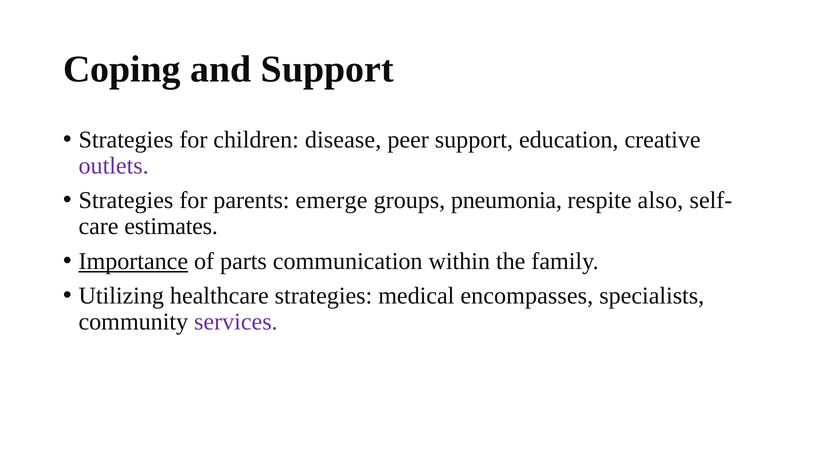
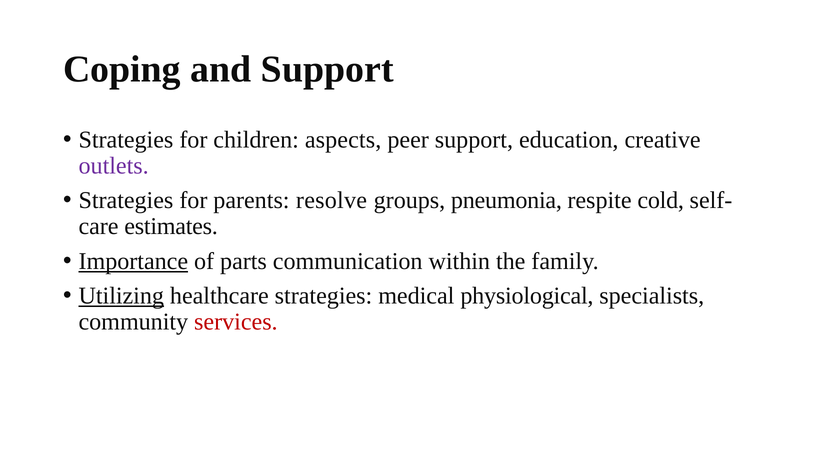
disease: disease -> aspects
emerge: emerge -> resolve
also: also -> cold
Utilizing underline: none -> present
encompasses: encompasses -> physiological
services colour: purple -> red
